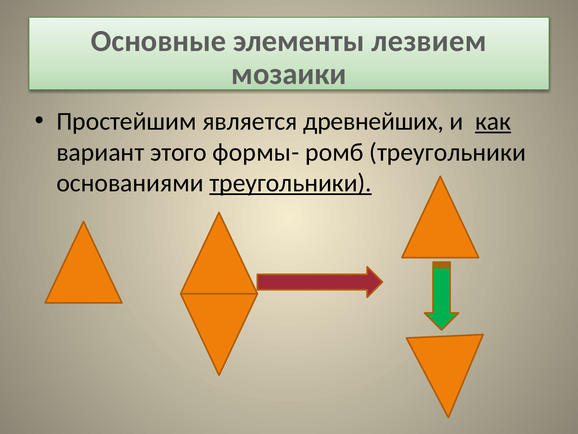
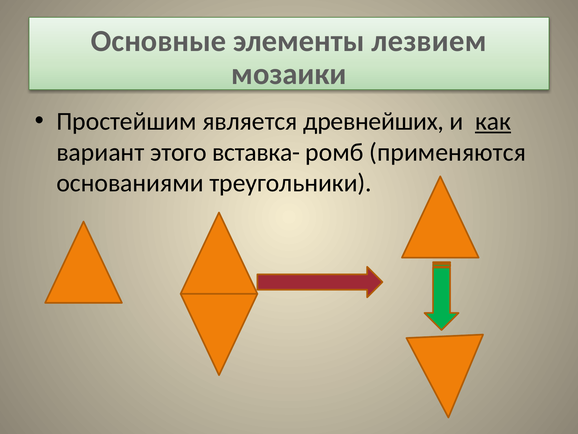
формы-: формы- -> вставка-
ромб треугольники: треугольники -> применяются
треугольники at (291, 183) underline: present -> none
